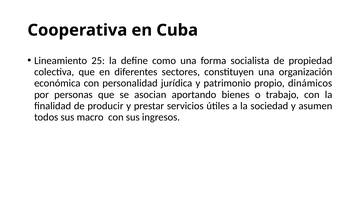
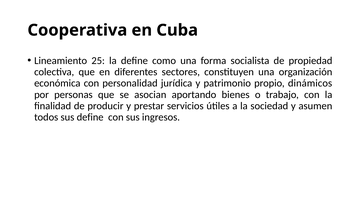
sus macro: macro -> define
